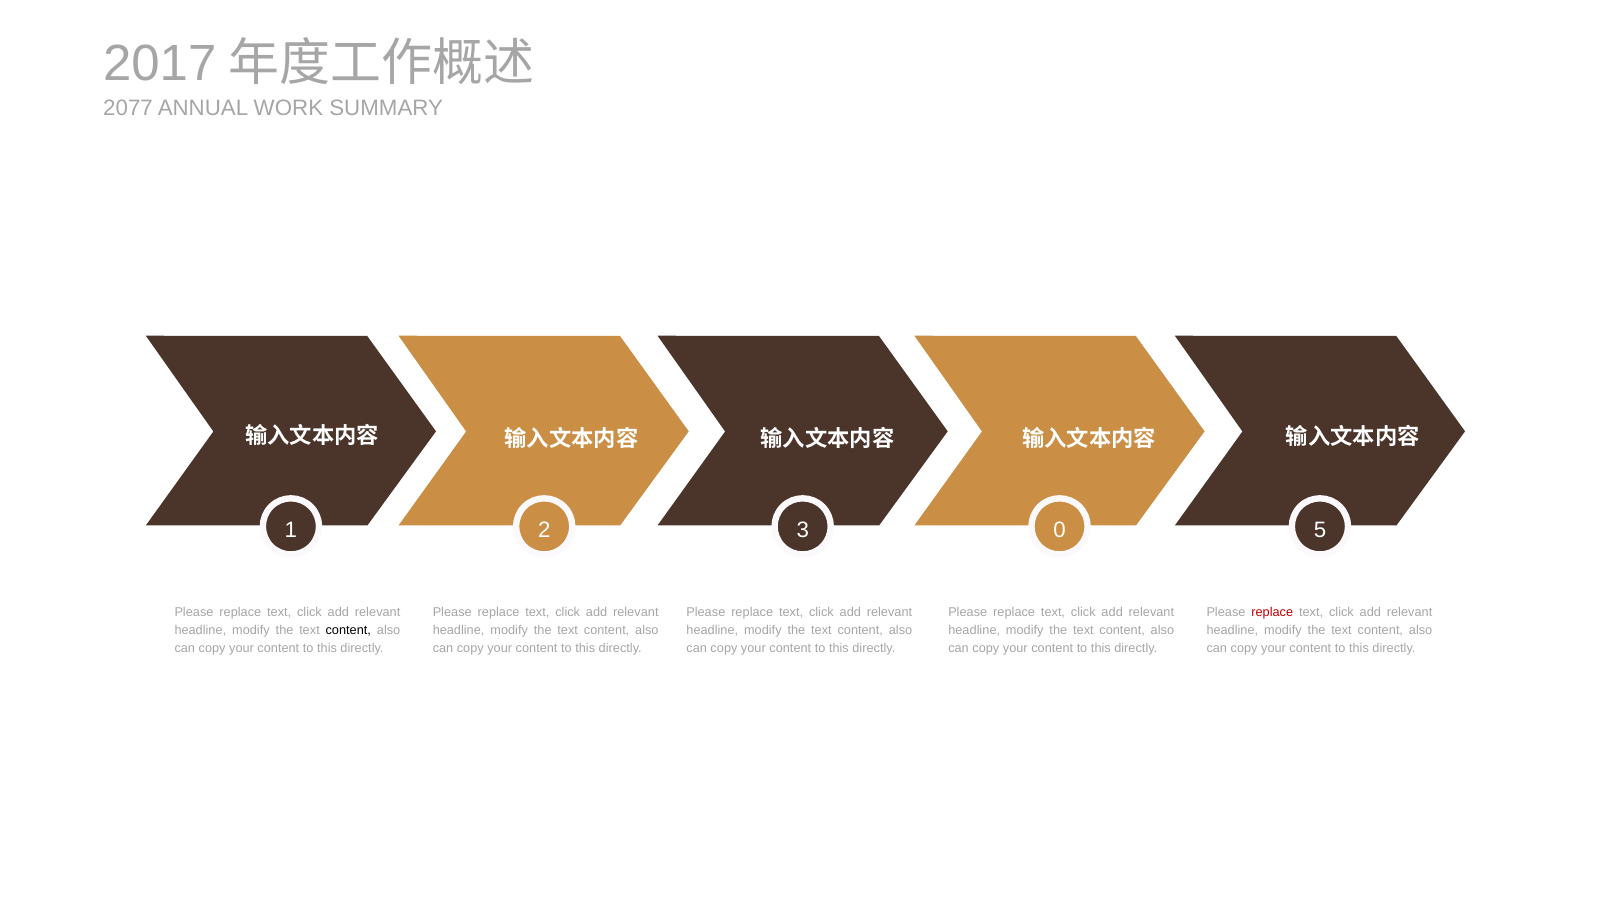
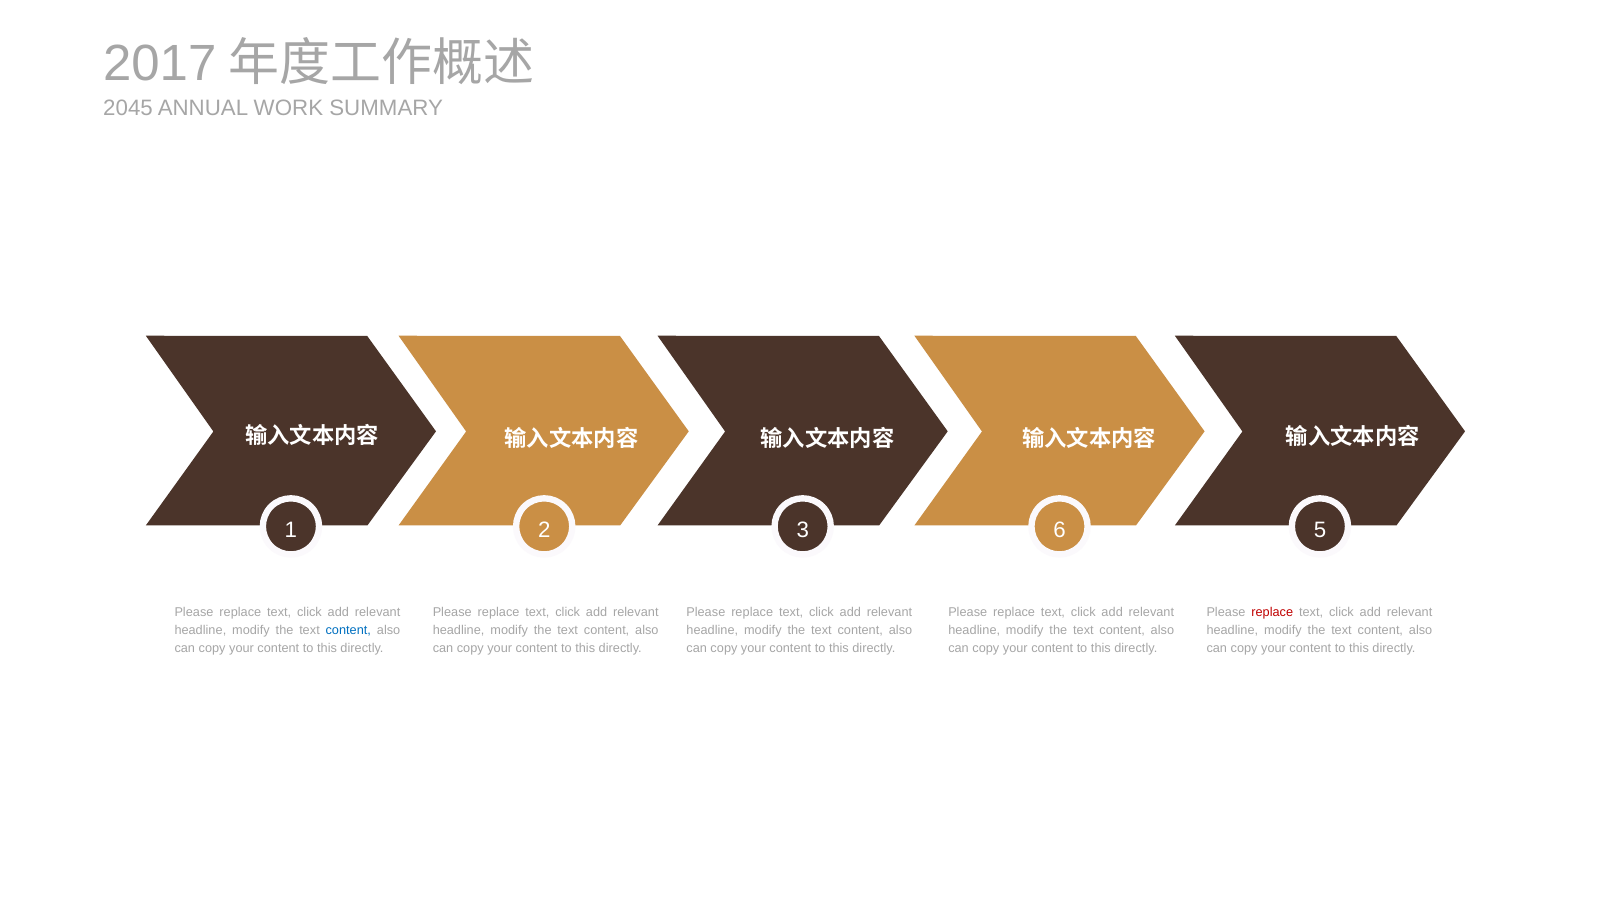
2077: 2077 -> 2045
0: 0 -> 6
content at (348, 630) colour: black -> blue
